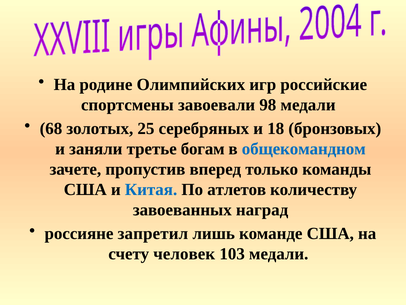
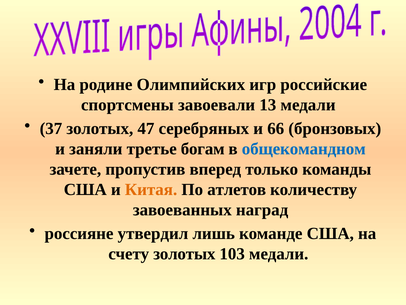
98: 98 -> 13
68: 68 -> 37
25: 25 -> 47
18: 18 -> 66
Китая colour: blue -> orange
запретил: запретил -> утвердил
счету человек: человек -> золотых
